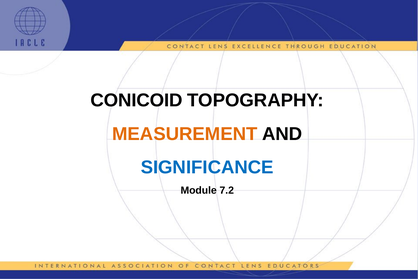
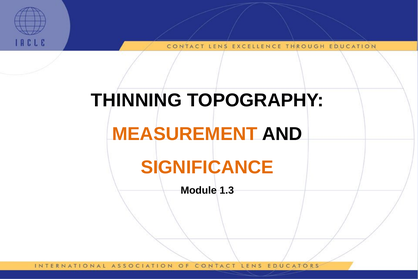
CONICOID: CONICOID -> THINNING
SIGNIFICANCE colour: blue -> orange
7.2: 7.2 -> 1.3
